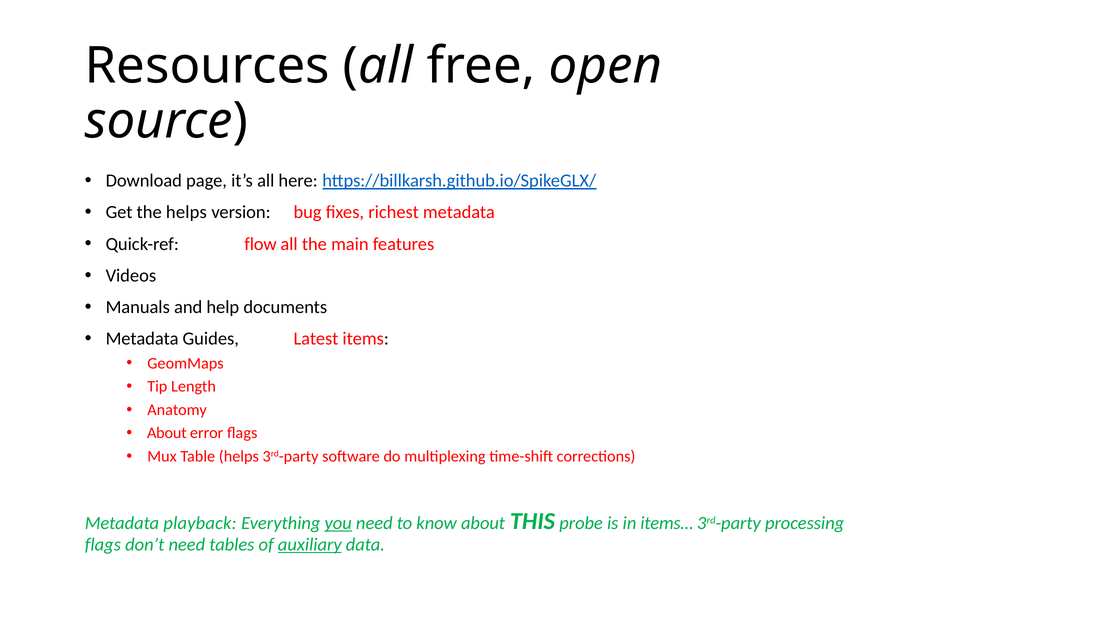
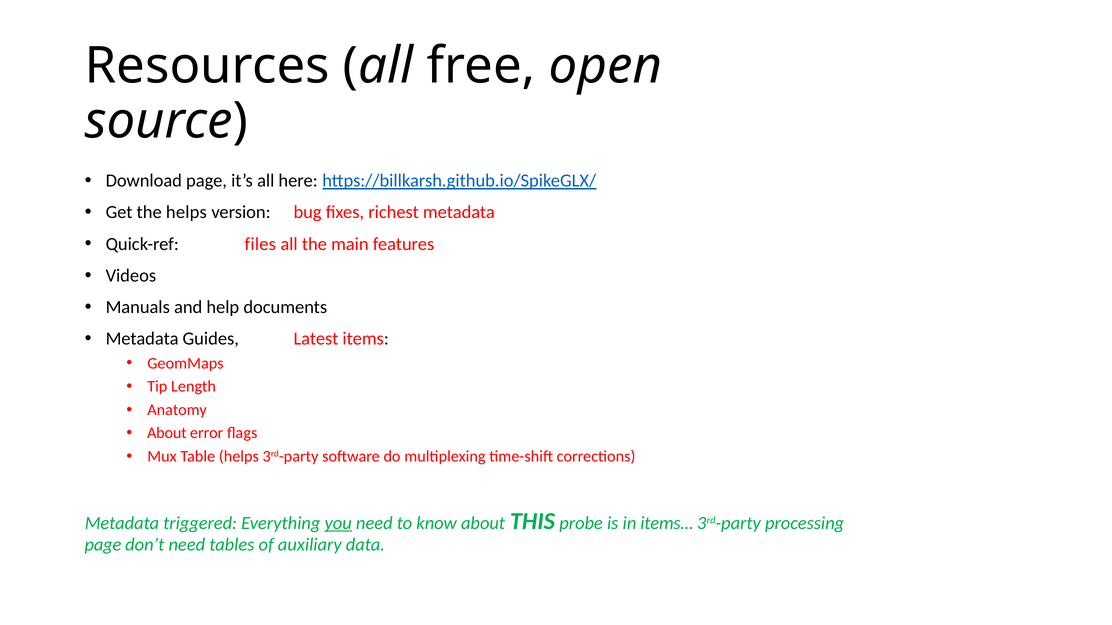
flow: flow -> files
playback: playback -> triggered
flags at (103, 545): flags -> page
auxiliary underline: present -> none
